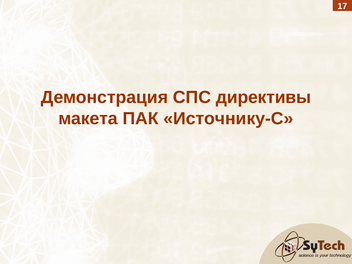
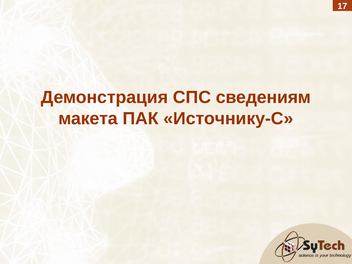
директивы: директивы -> сведениям
